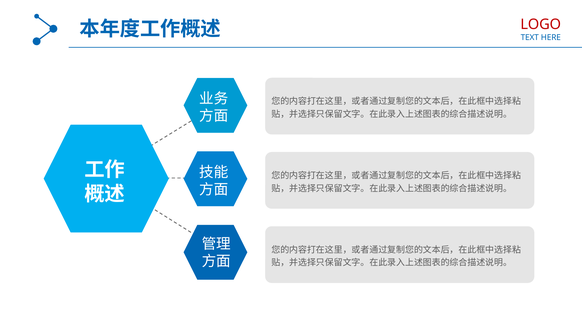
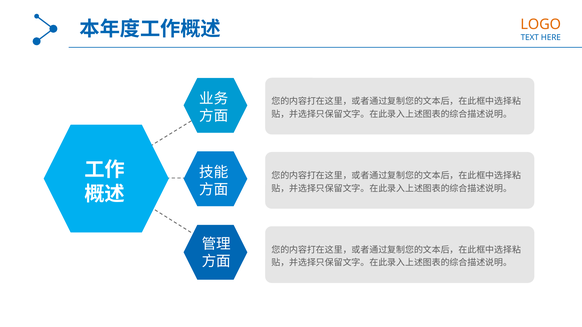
LOGO colour: red -> orange
